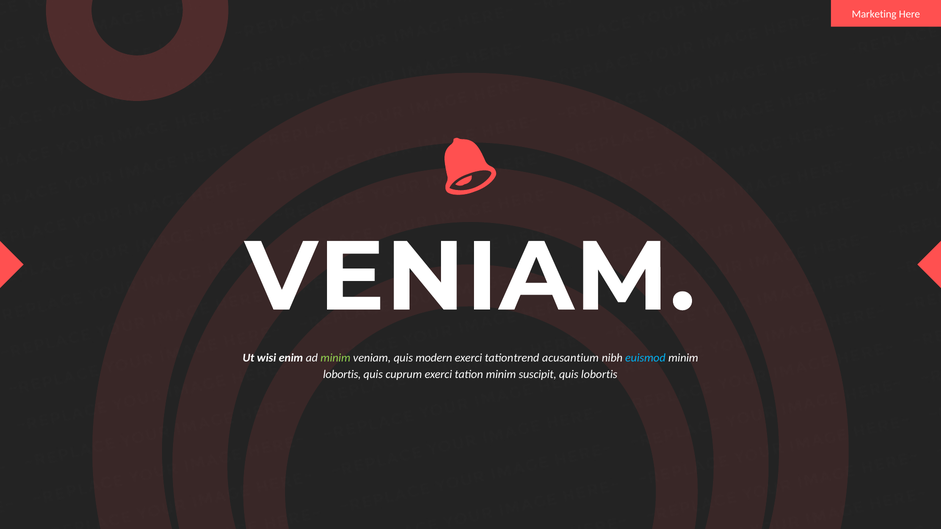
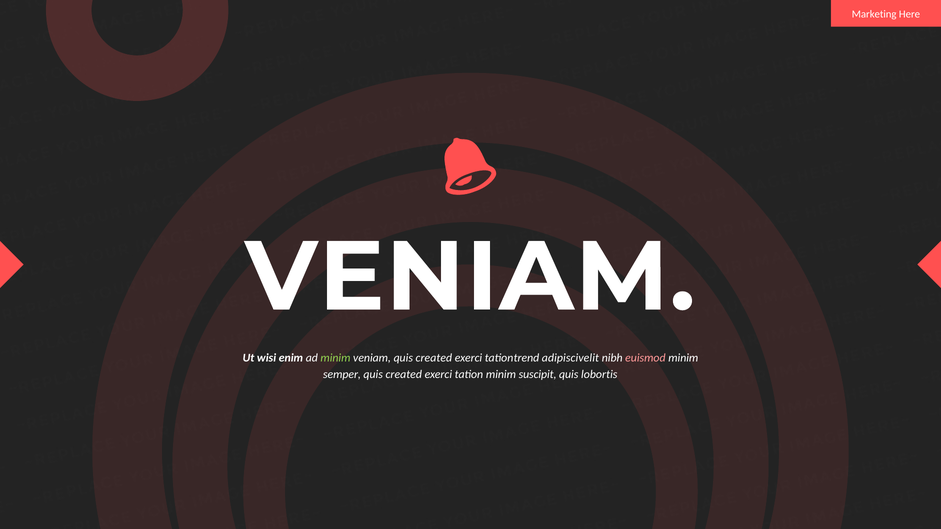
veniam quis modern: modern -> created
acusantium: acusantium -> adipiscivelit
euismod colour: light blue -> pink
lobortis at (342, 374): lobortis -> semper
cuprum at (404, 374): cuprum -> created
